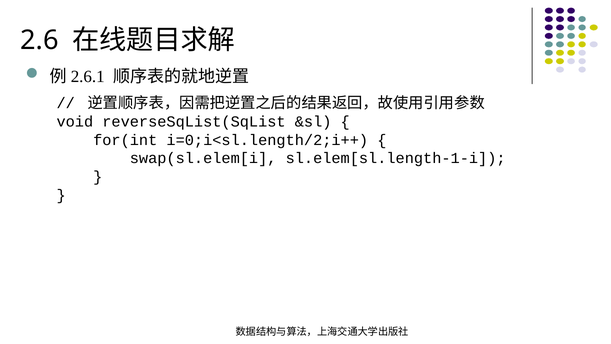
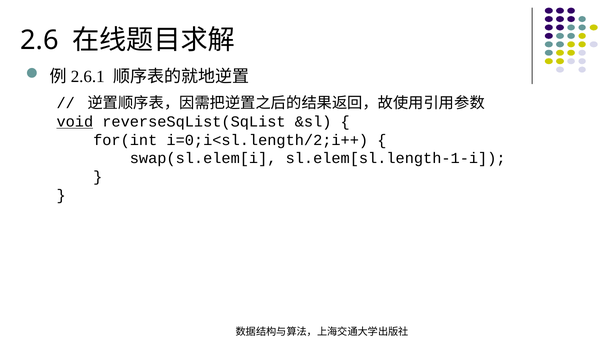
void underline: none -> present
